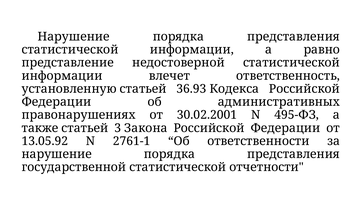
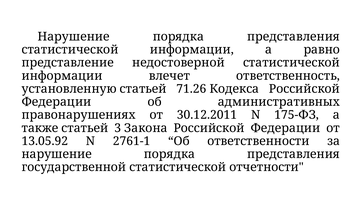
36.93: 36.93 -> 71.26
30.02.2001: 30.02.2001 -> 30.12.2011
495-ФЗ: 495-ФЗ -> 175-ФЗ
